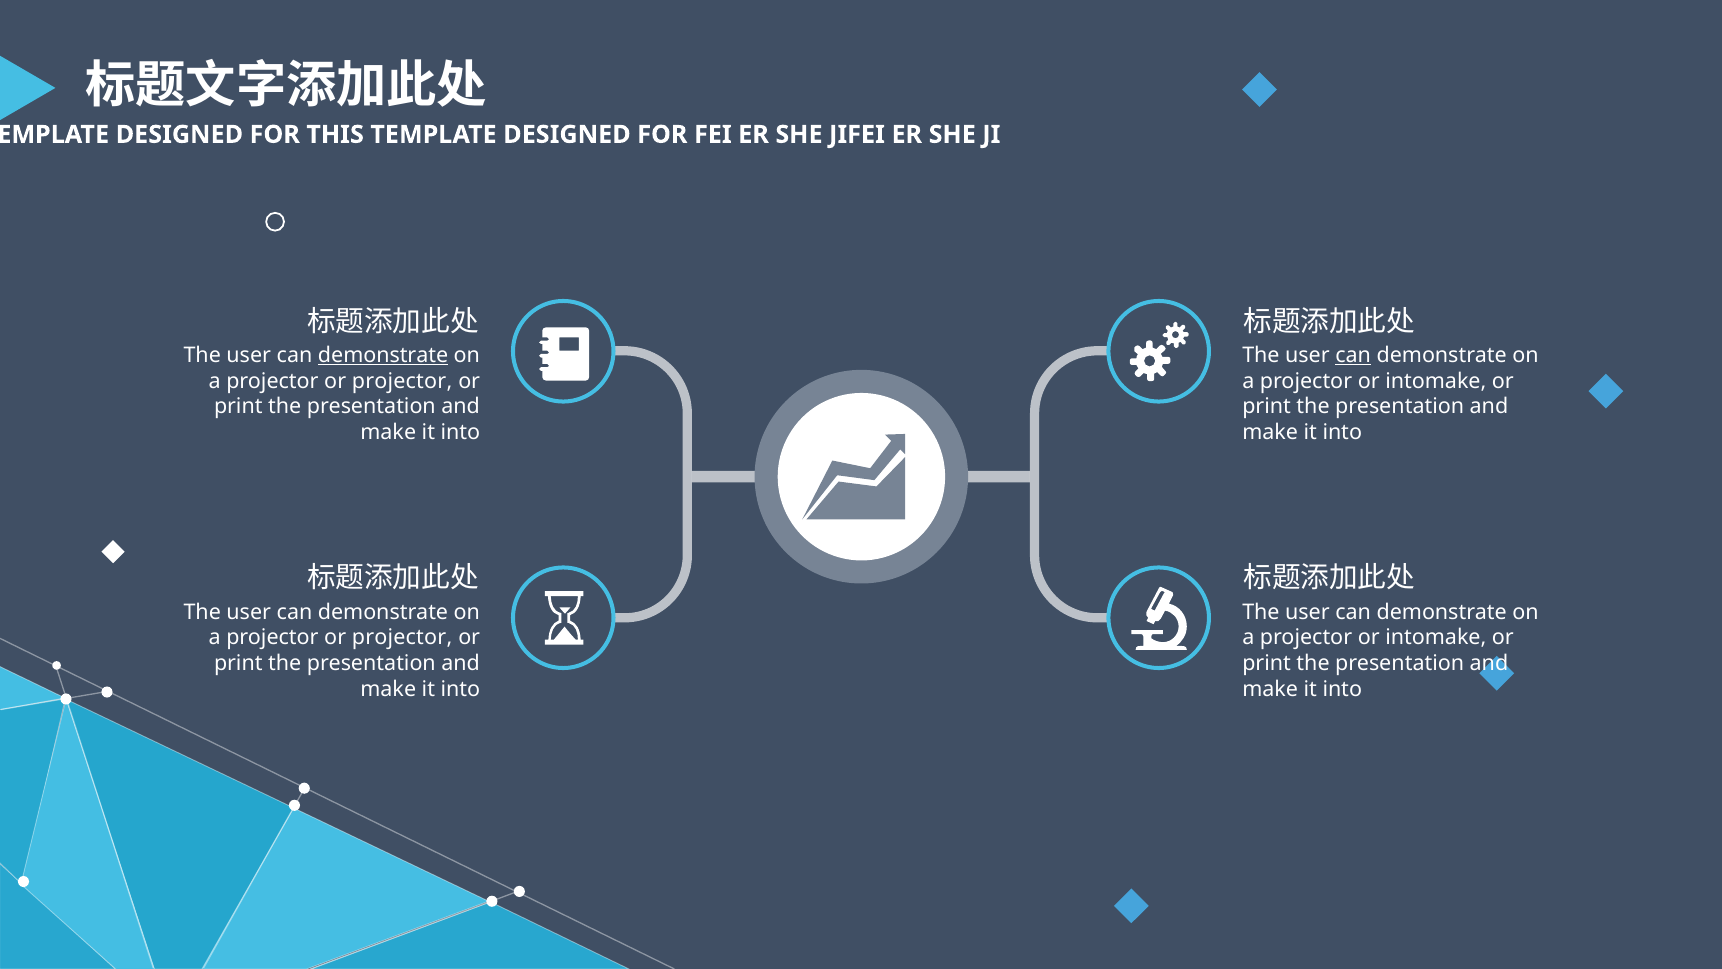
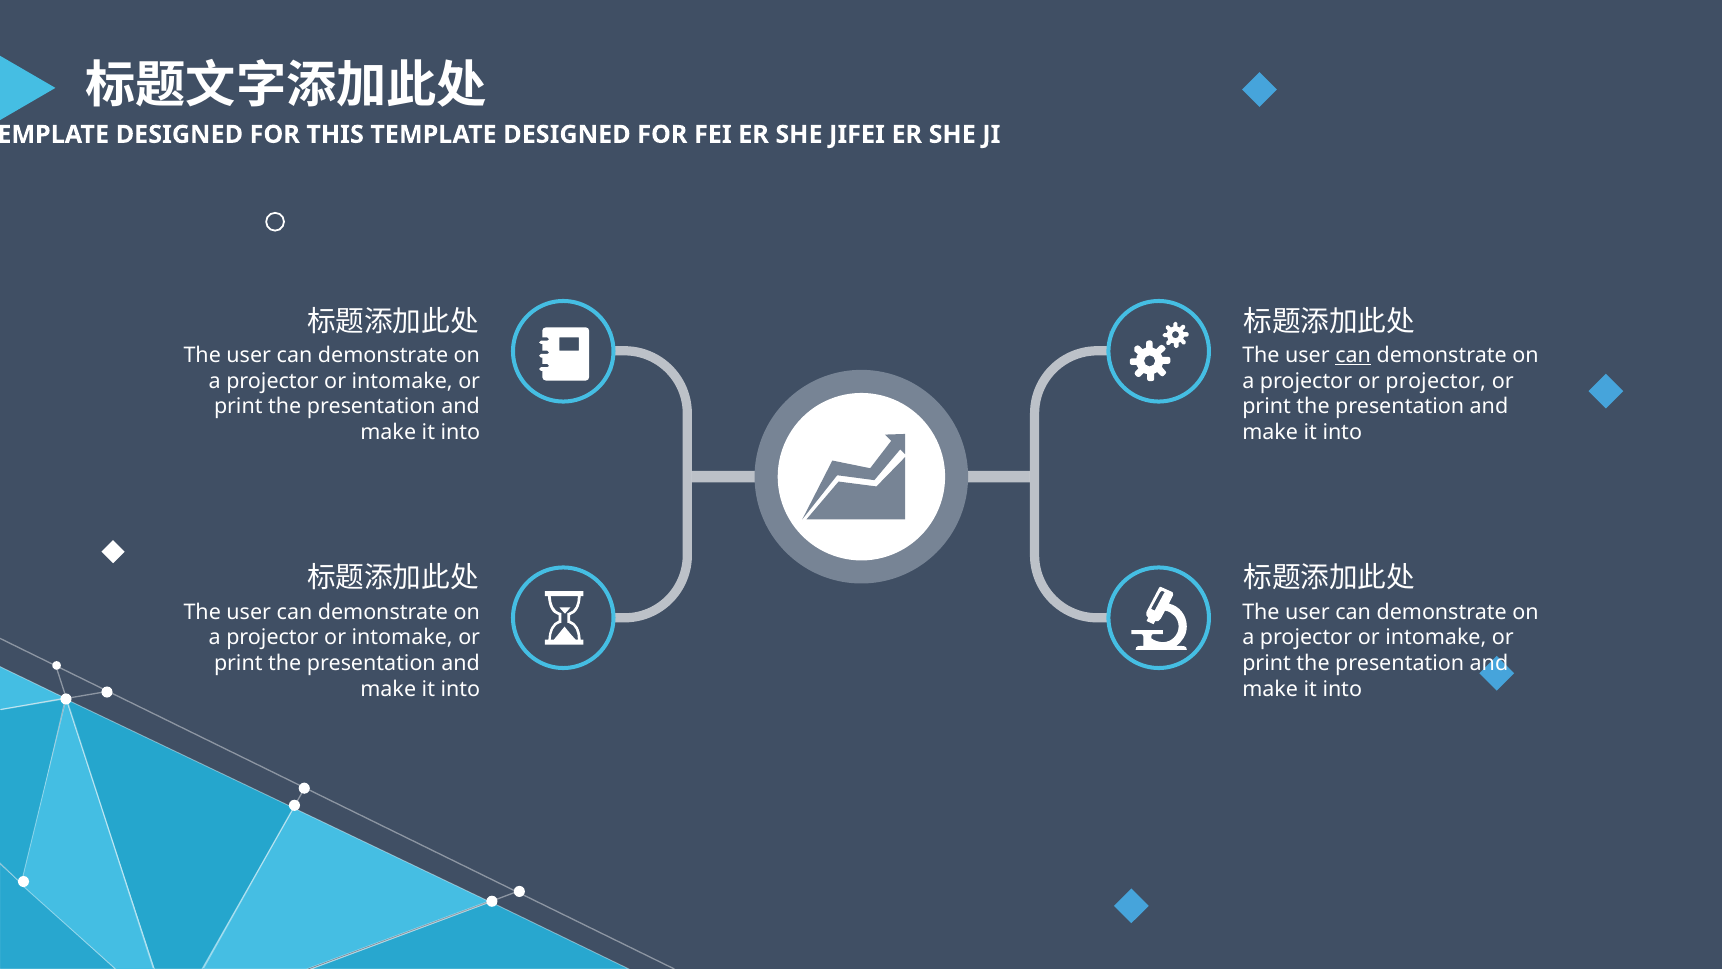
demonstrate at (383, 355) underline: present -> none
projector at (402, 381): projector -> intomake
intomake at (1436, 381): intomake -> projector
projector at (402, 638): projector -> intomake
